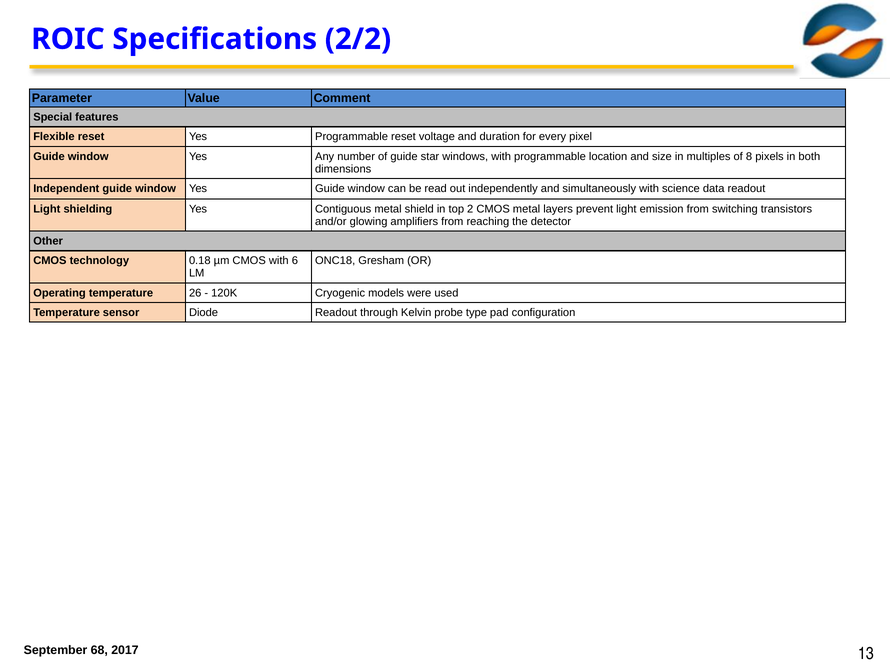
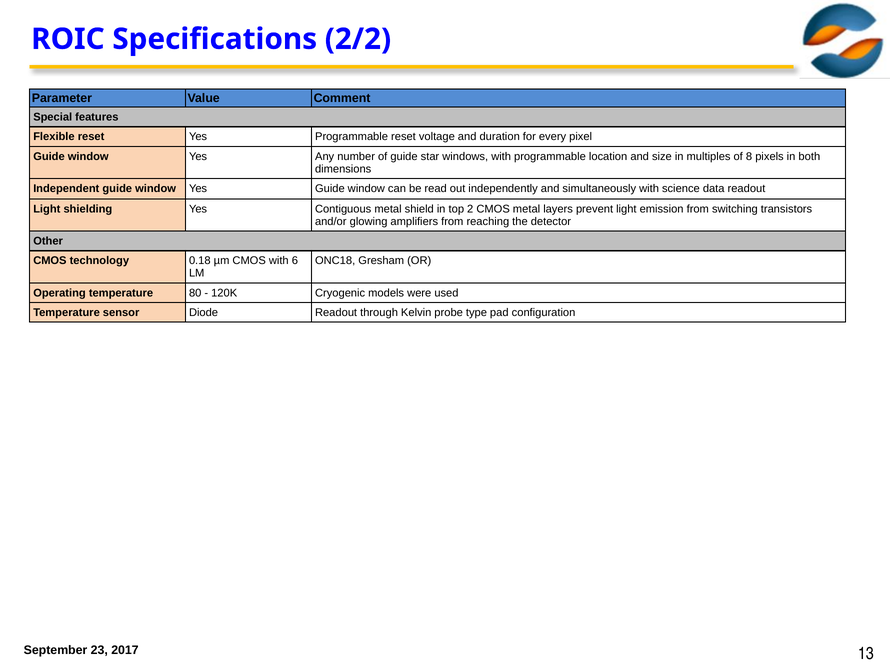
26: 26 -> 80
68: 68 -> 23
